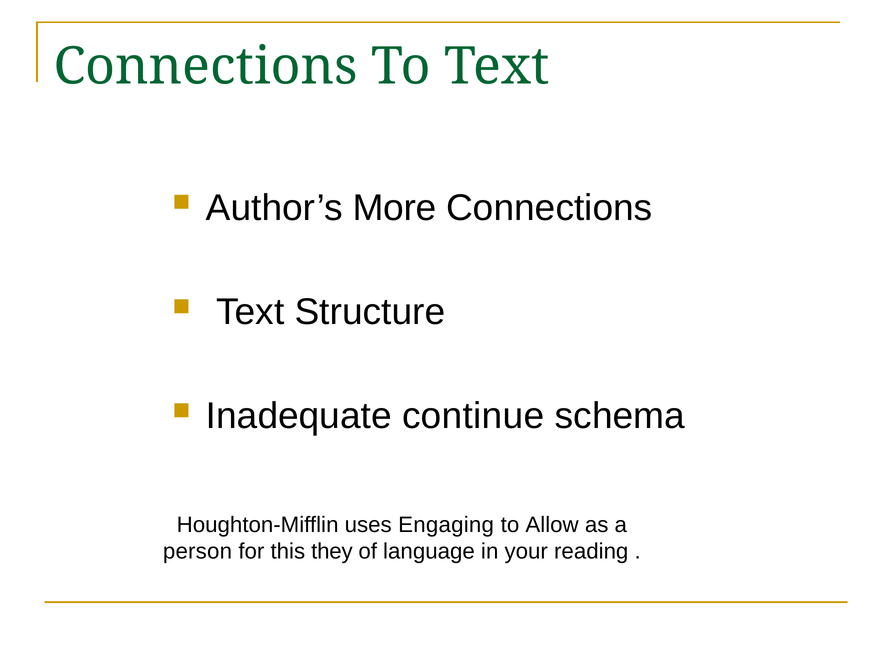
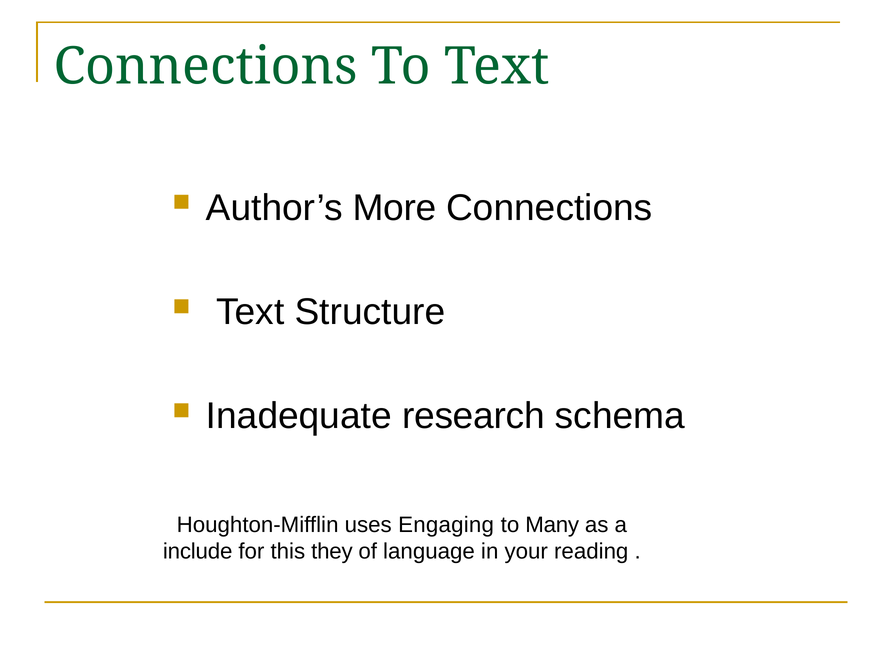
continue: continue -> research
Allow: Allow -> Many
person: person -> include
